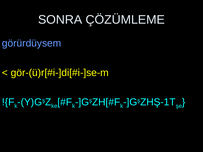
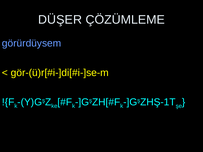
SONRA: SONRA -> DÜŞER
